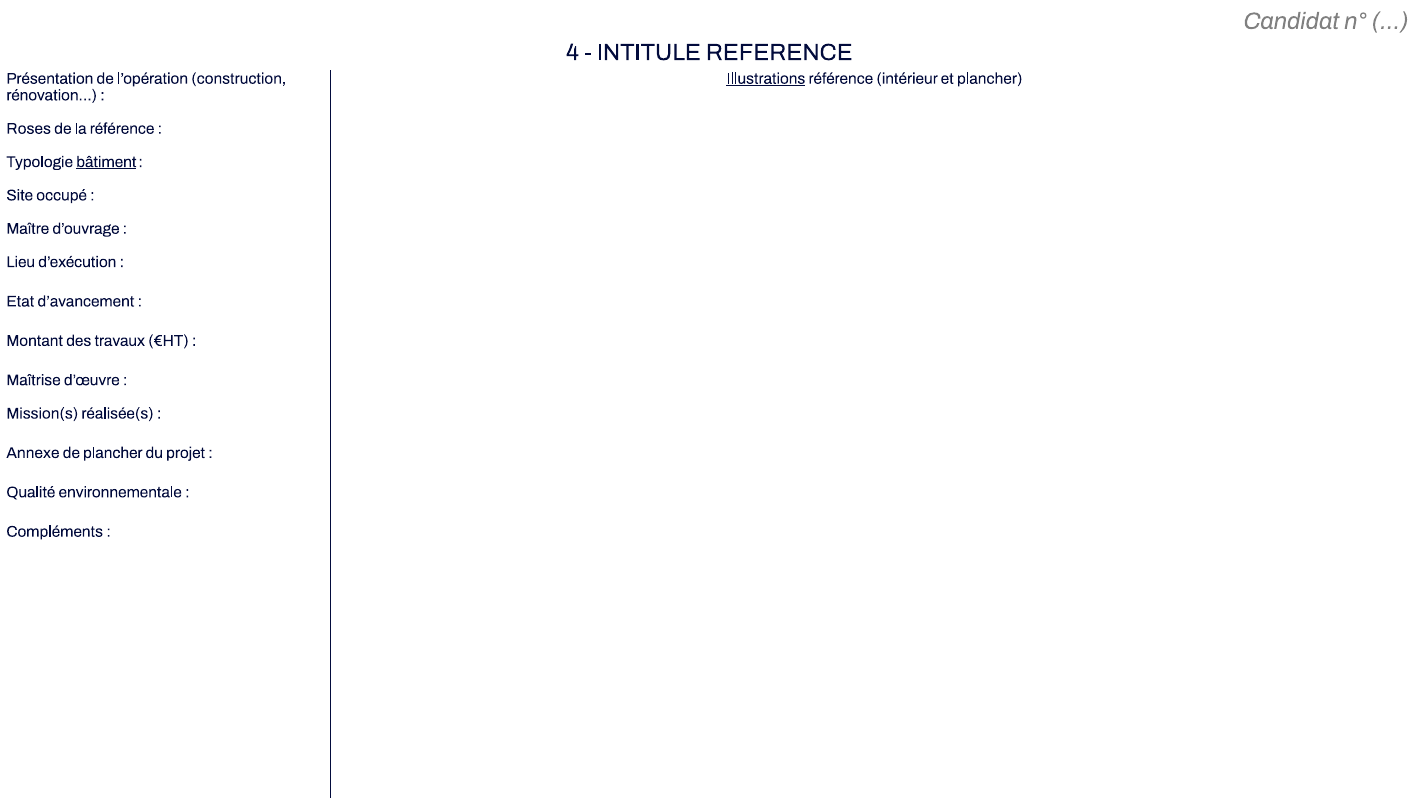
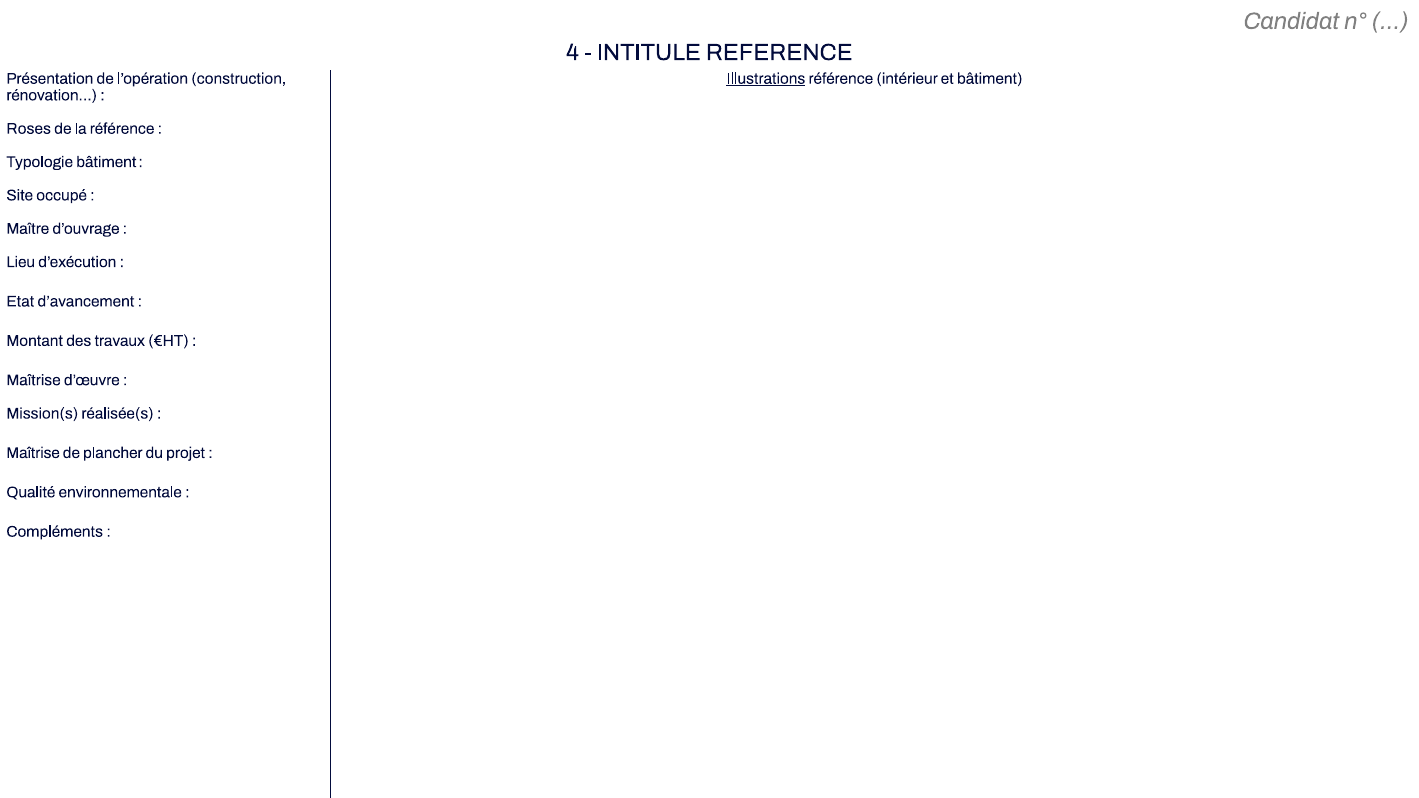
et plancher: plancher -> bâtiment
bâtiment at (106, 162) underline: present -> none
Annexe at (33, 453): Annexe -> Maîtrise
